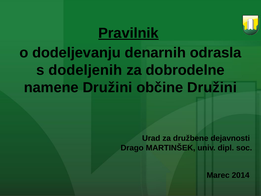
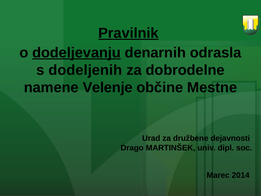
dodeljevanju underline: none -> present
namene Družini: Družini -> Velenje
občine Družini: Družini -> Mestne
